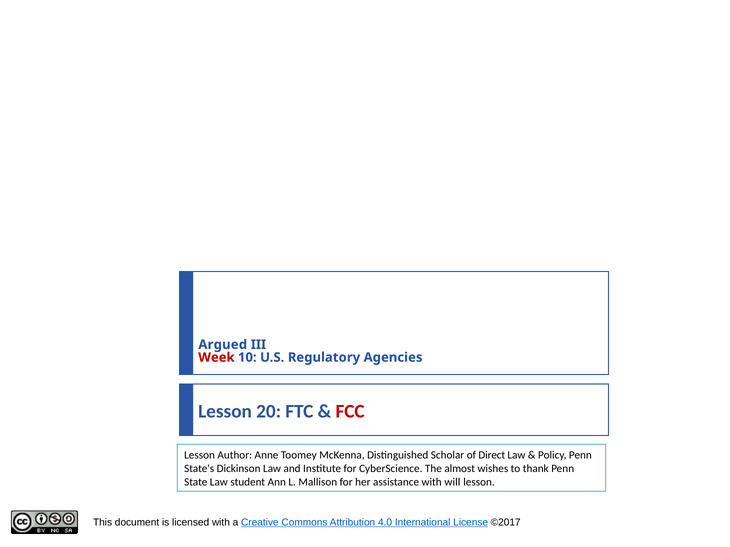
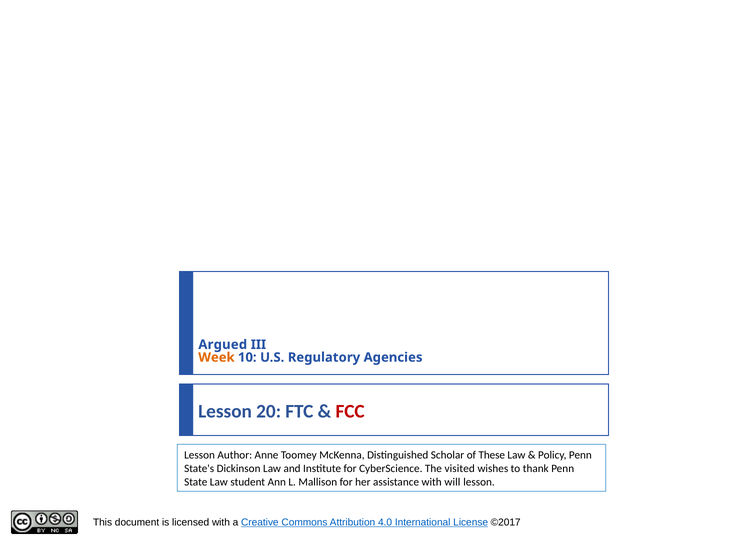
Week colour: red -> orange
Direct: Direct -> These
almost: almost -> visited
